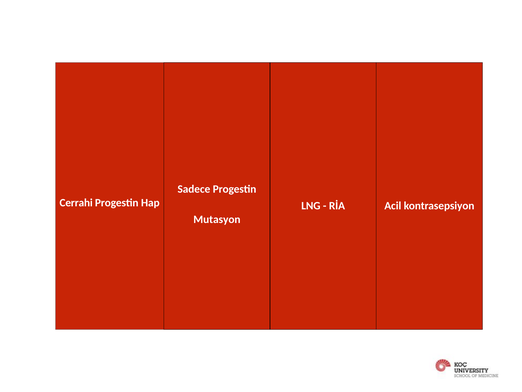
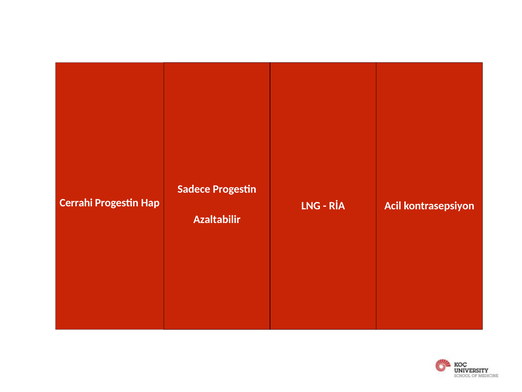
Mutasyon: Mutasyon -> Azaltabilir
